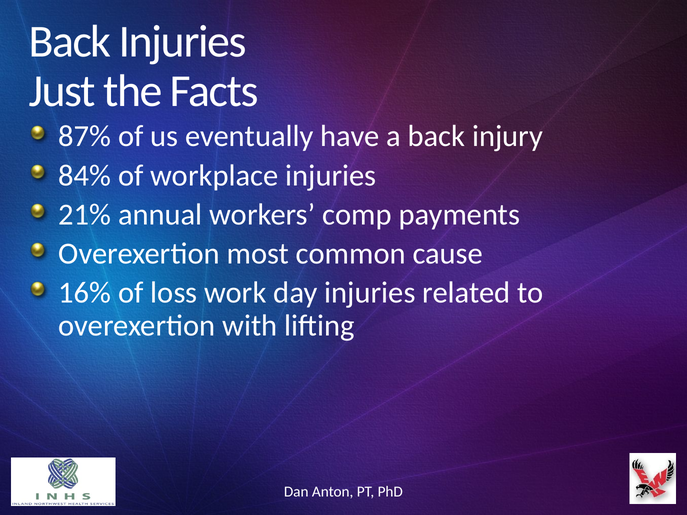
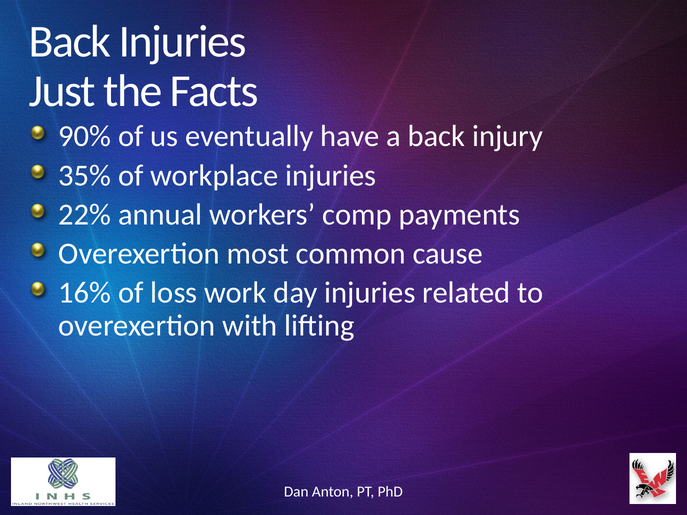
87%: 87% -> 90%
84%: 84% -> 35%
21%: 21% -> 22%
